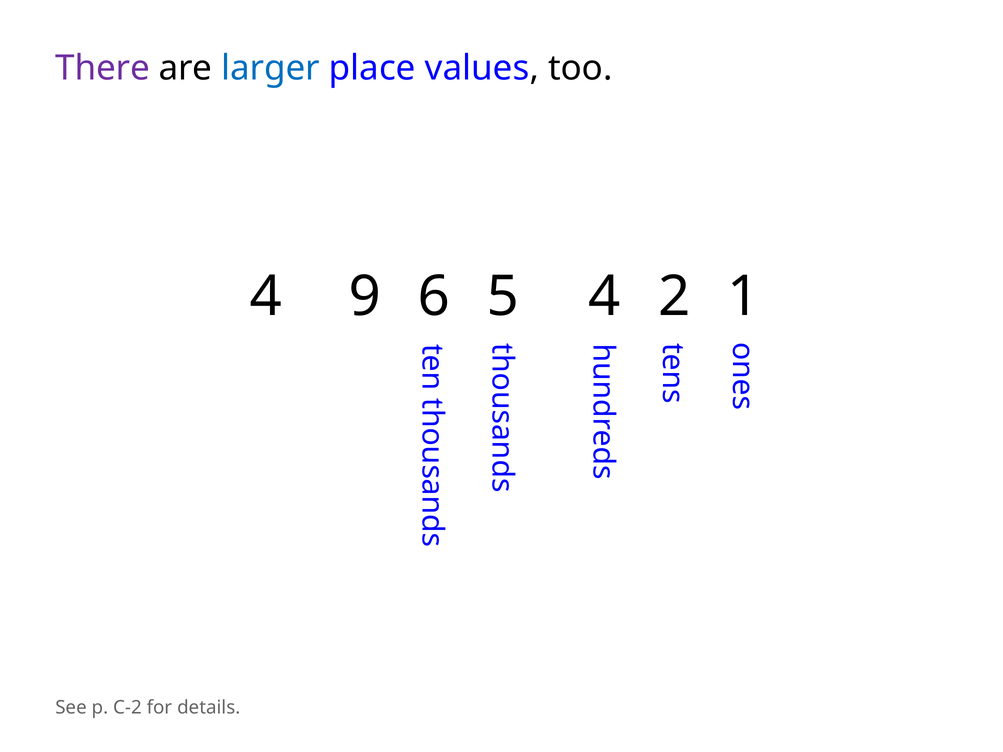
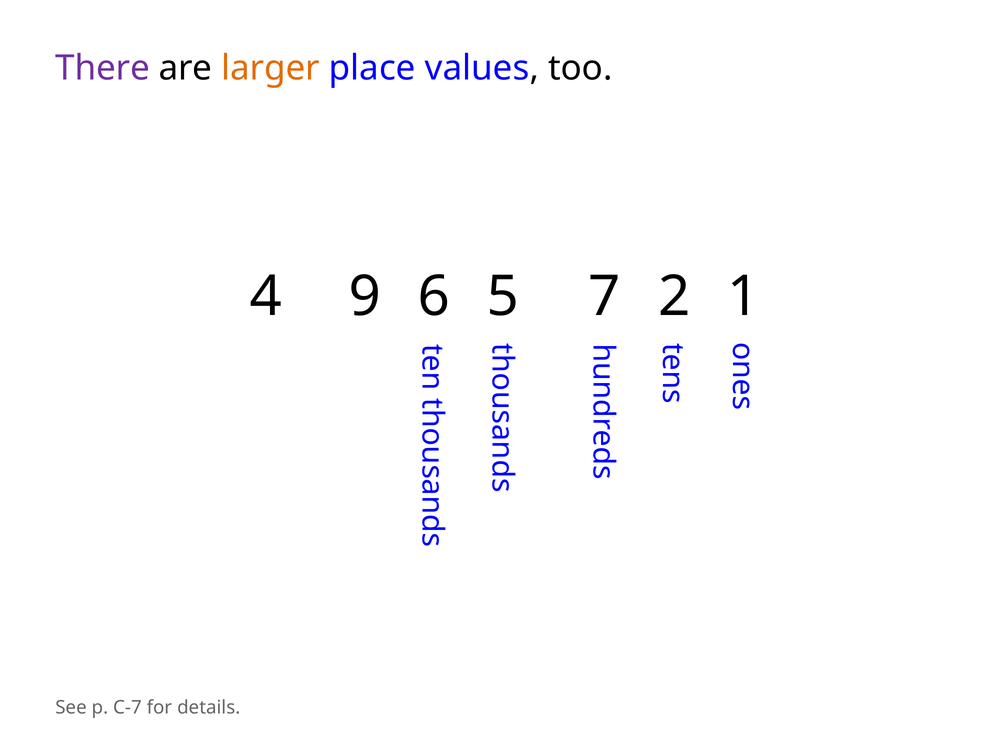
larger colour: blue -> orange
4 4: 4 -> 7
C-2: C-2 -> C-7
